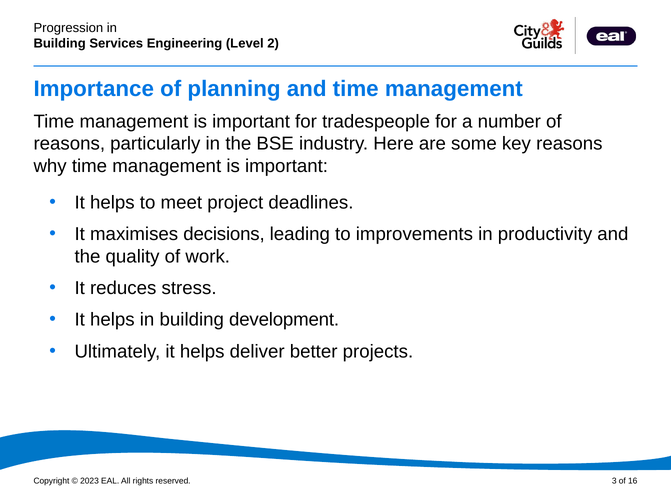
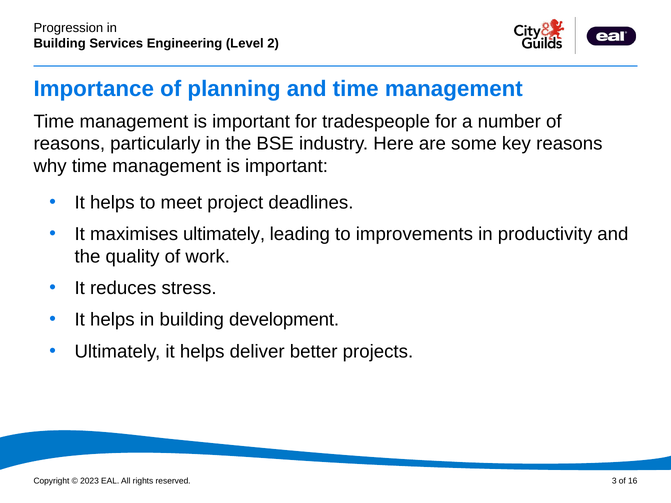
maximises decisions: decisions -> ultimately
